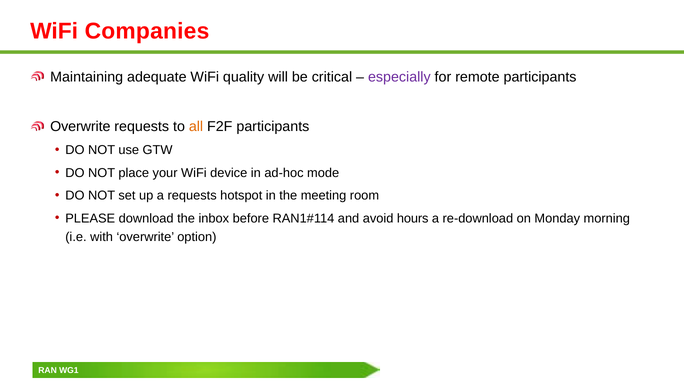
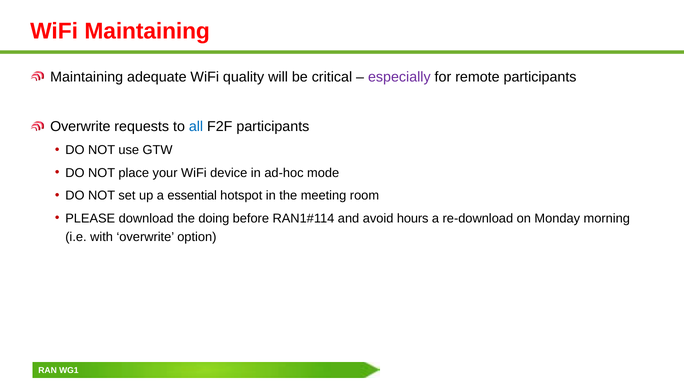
WiFi Companies: Companies -> Maintaining
all colour: orange -> blue
a requests: requests -> essential
inbox: inbox -> doing
